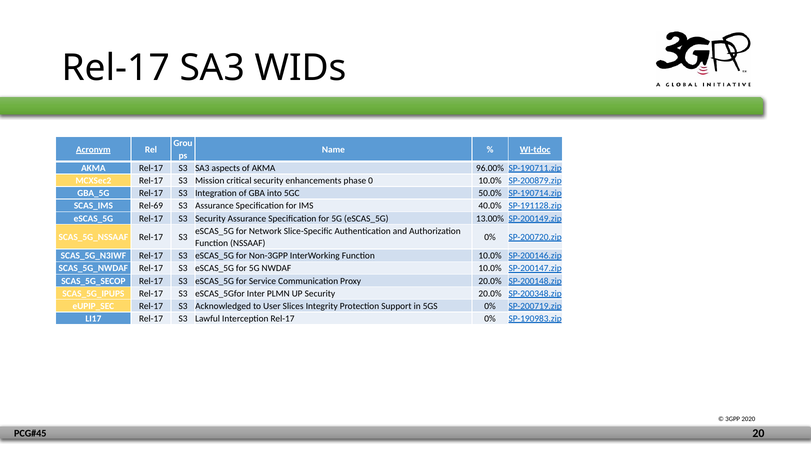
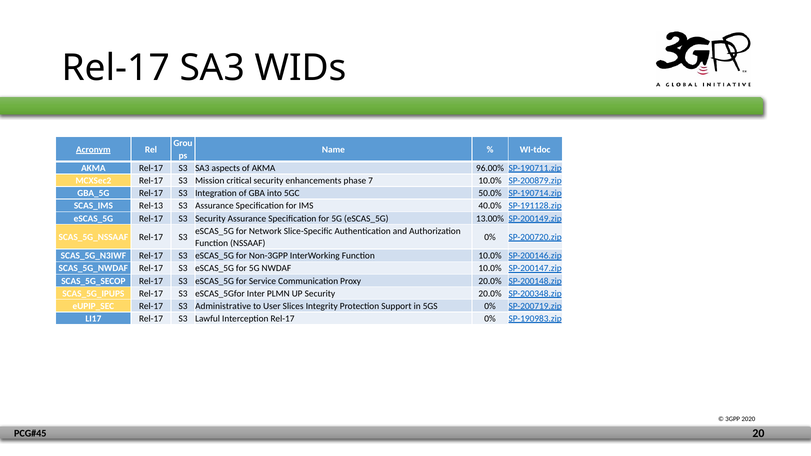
WI-tdoc underline: present -> none
0: 0 -> 7
Rel-69: Rel-69 -> Rel-13
Acknowledged: Acknowledged -> Administrative
